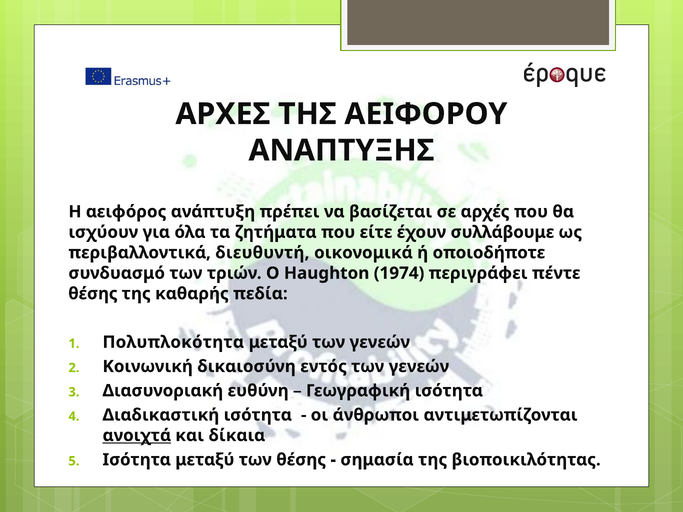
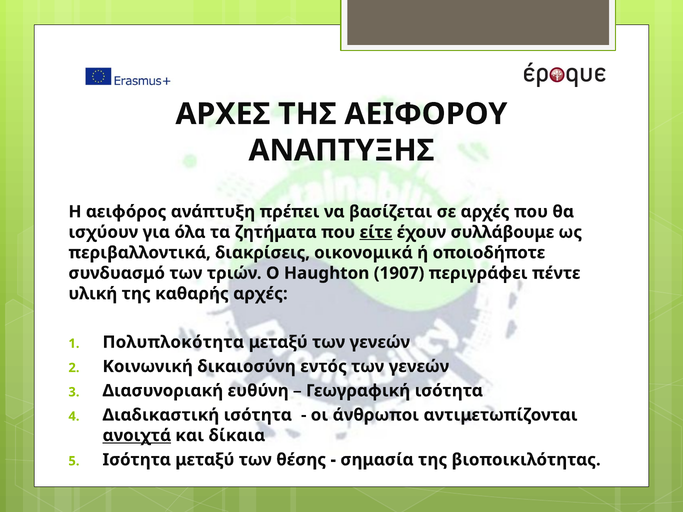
είτε underline: none -> present
διευθυντή: διευθυντή -> διακρίσεις
1974: 1974 -> 1907
θέσης at (93, 294): θέσης -> υλική
καθαρής πεδία: πεδία -> αρχές
